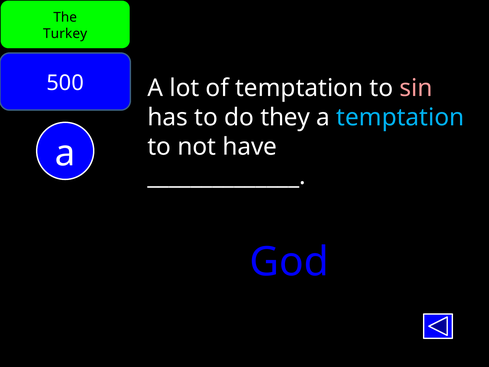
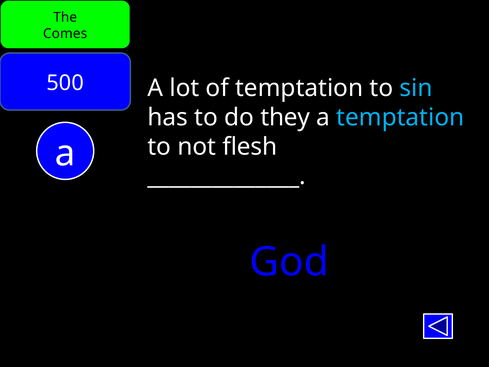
Turkey: Turkey -> Comes
sin colour: pink -> light blue
have: have -> flesh
